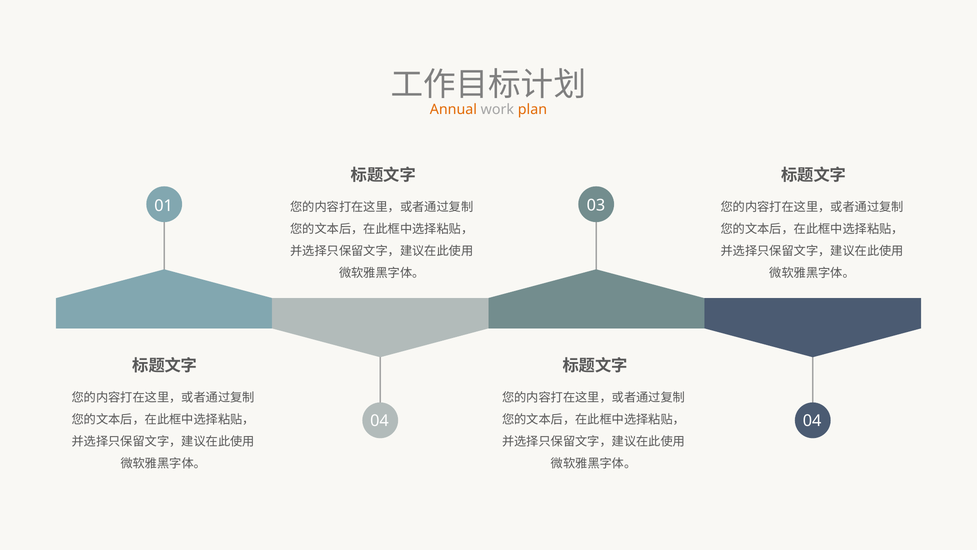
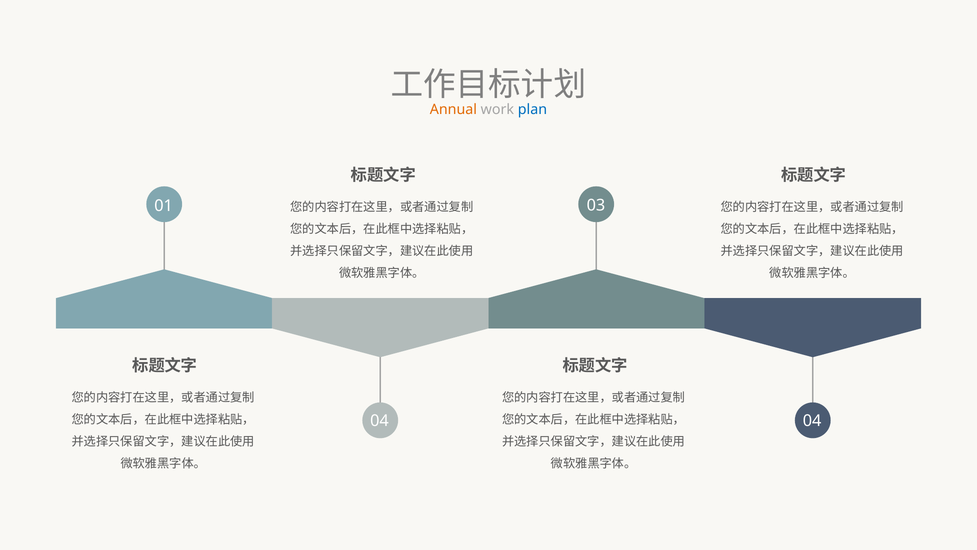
plan colour: orange -> blue
